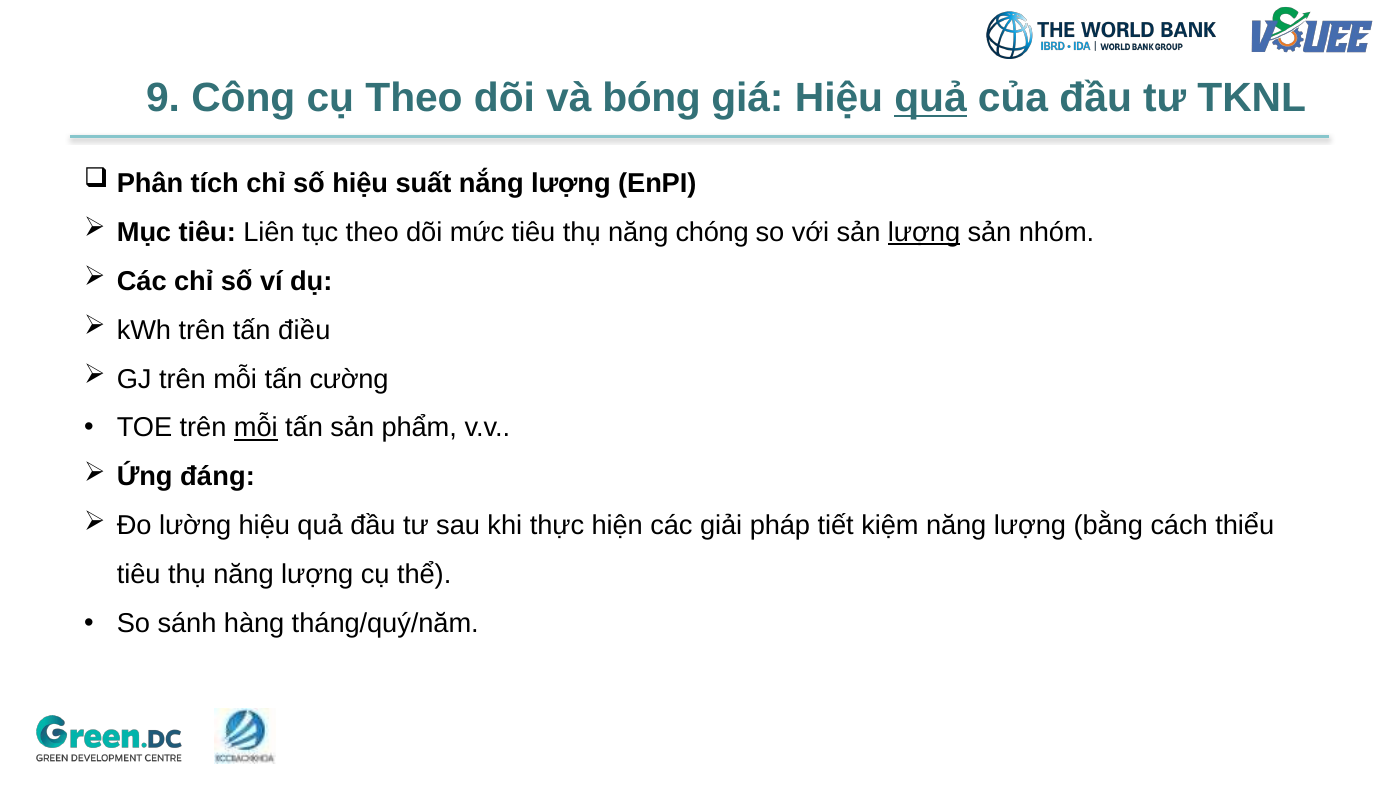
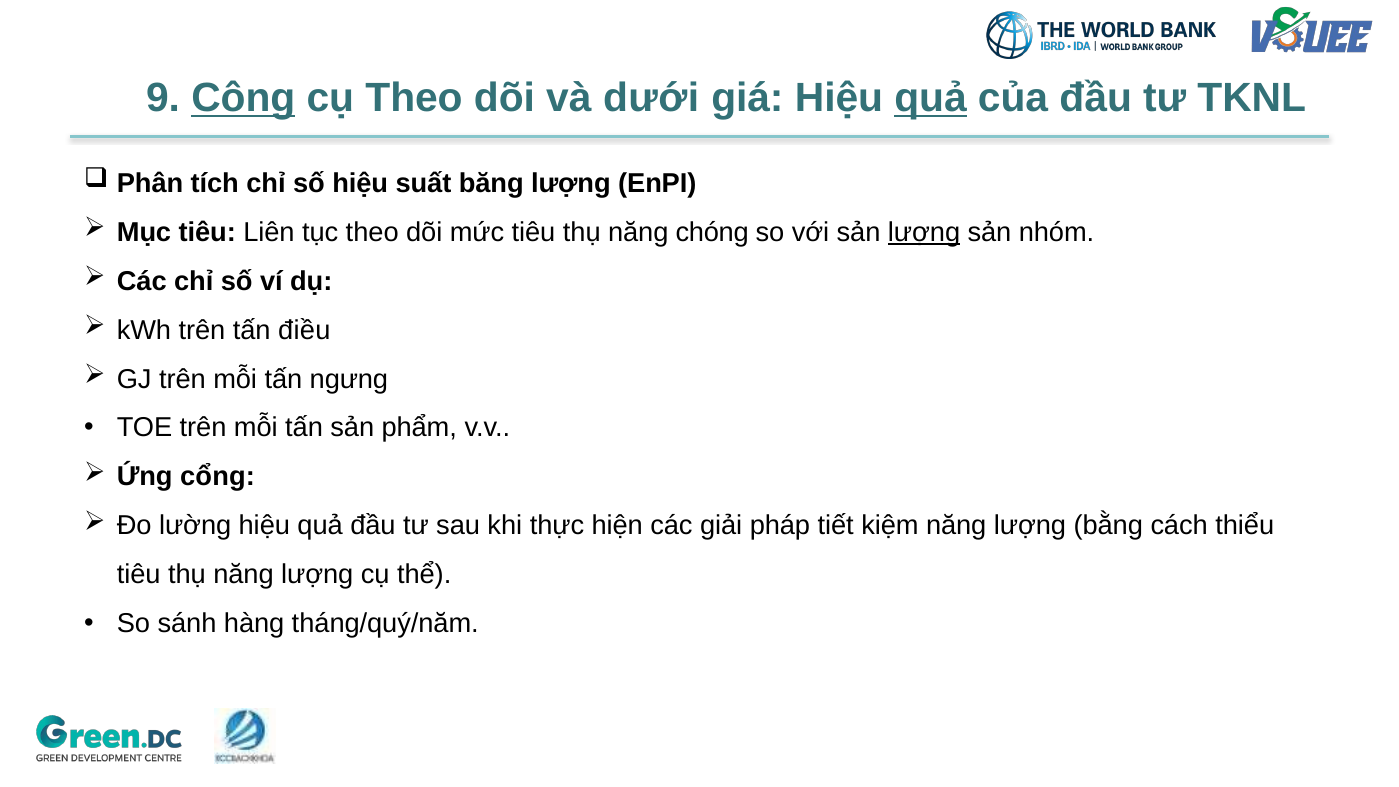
Công underline: none -> present
bóng: bóng -> dưới
nắng: nắng -> băng
cường: cường -> ngưng
mỗi at (256, 428) underline: present -> none
đáng: đáng -> cổng
